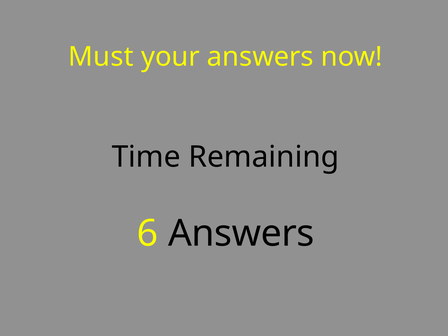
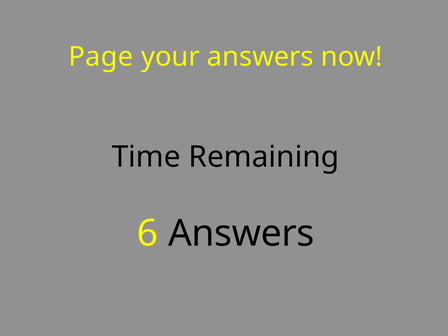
Must: Must -> Page
